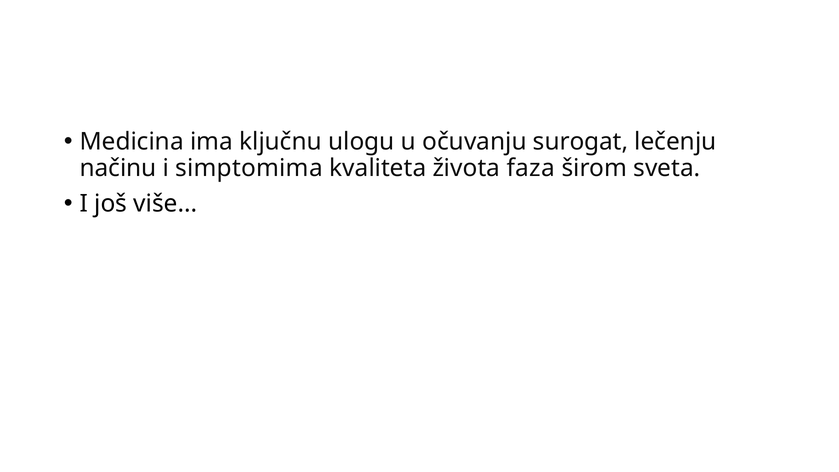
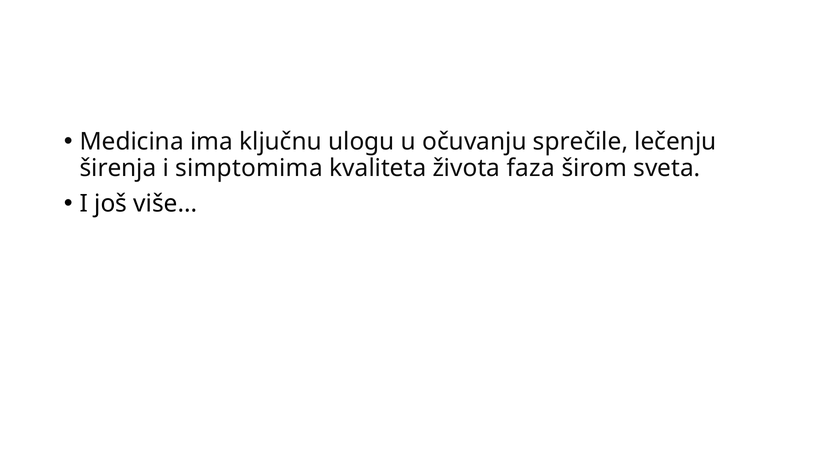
surogat: surogat -> sprečile
načinu: načinu -> širenja
